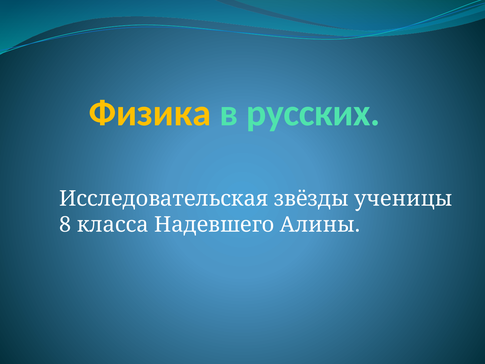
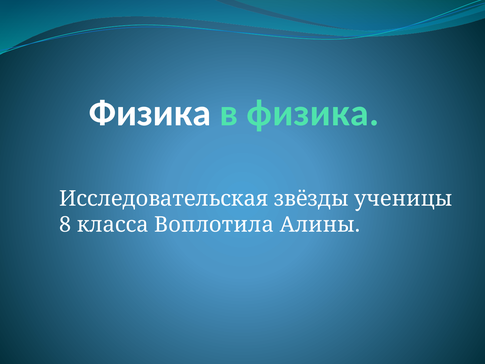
Физика at (150, 113) colour: yellow -> white
в русских: русских -> физика
Надевшего: Надевшего -> Воплотила
